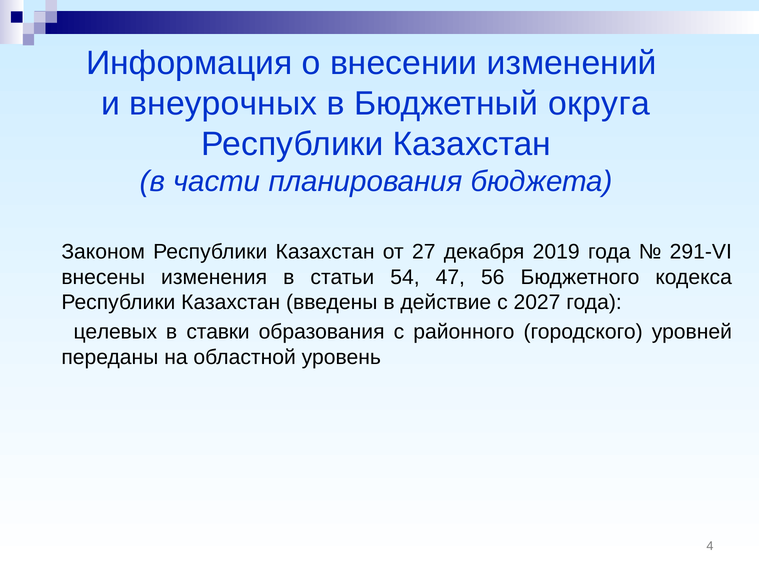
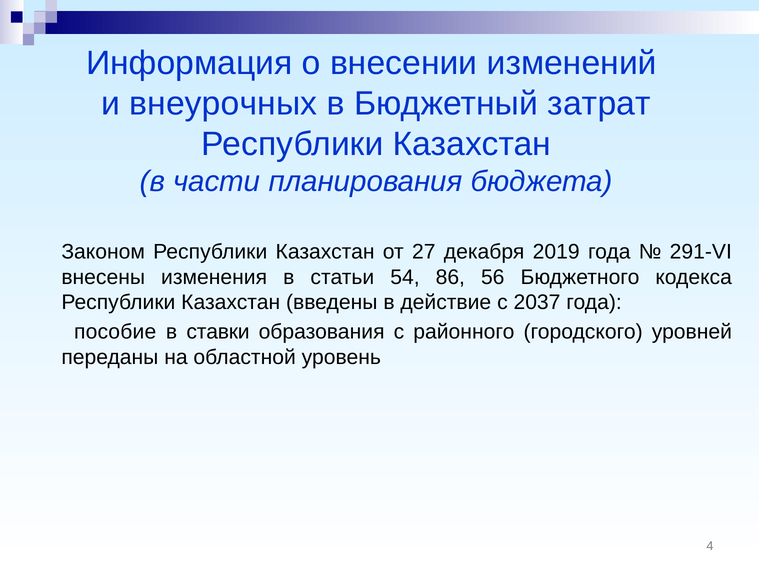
округа: округа -> затрат
47: 47 -> 86
2027: 2027 -> 2037
целевых: целевых -> пособие
